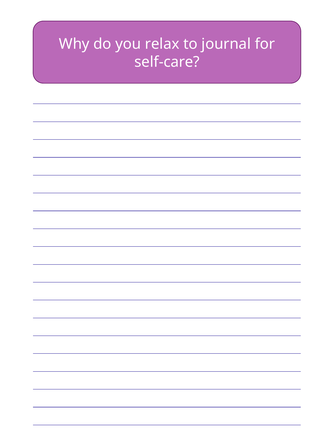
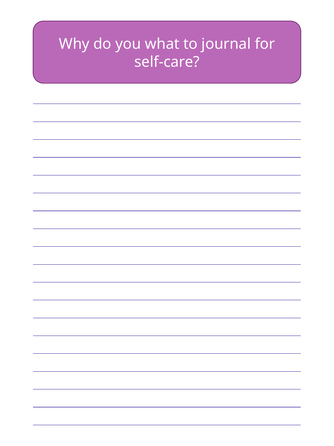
relax: relax -> what
